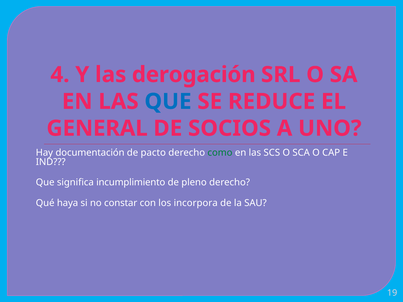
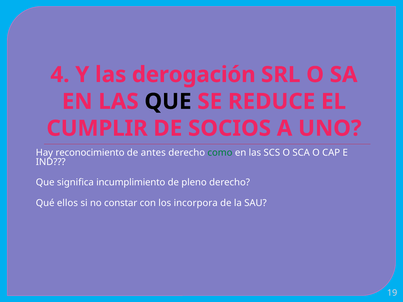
QUE at (168, 102) colour: blue -> black
GENERAL: GENERAL -> CUMPLIR
documentación: documentación -> reconocimiento
pacto: pacto -> antes
haya: haya -> ellos
